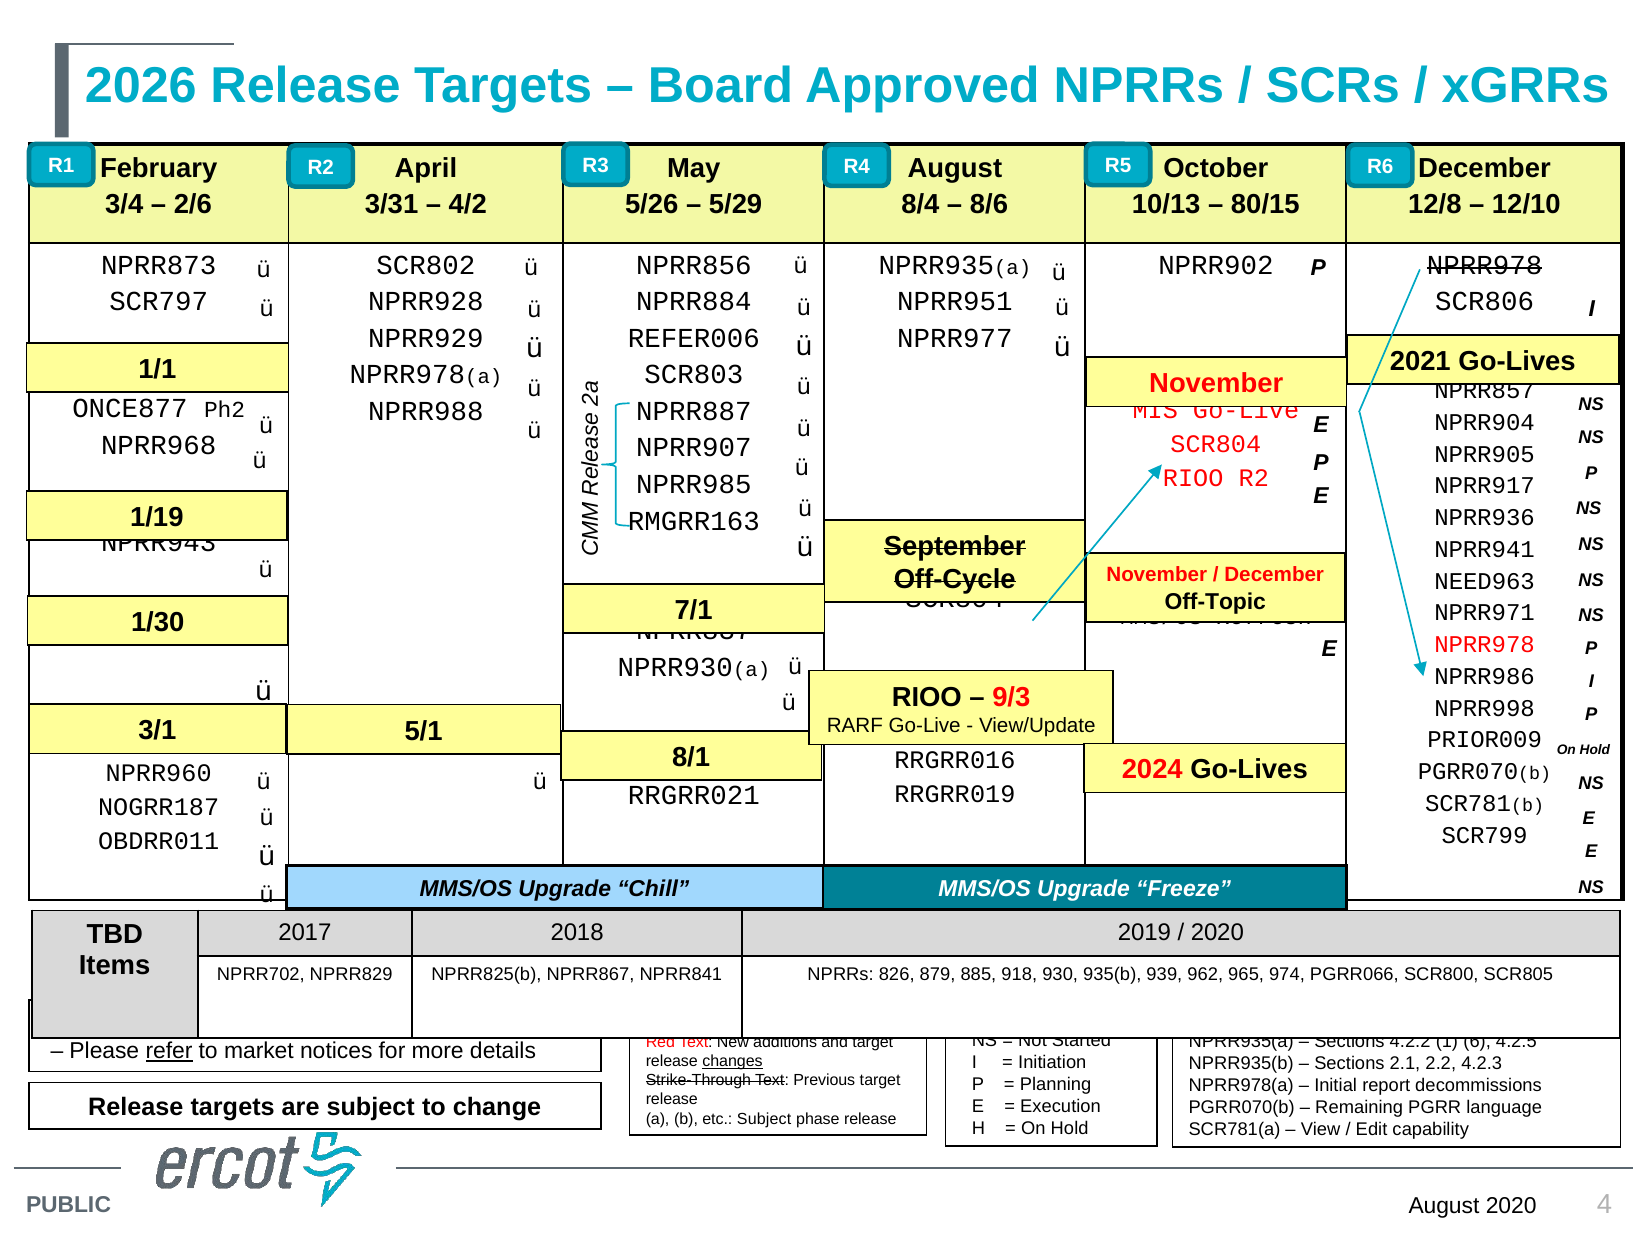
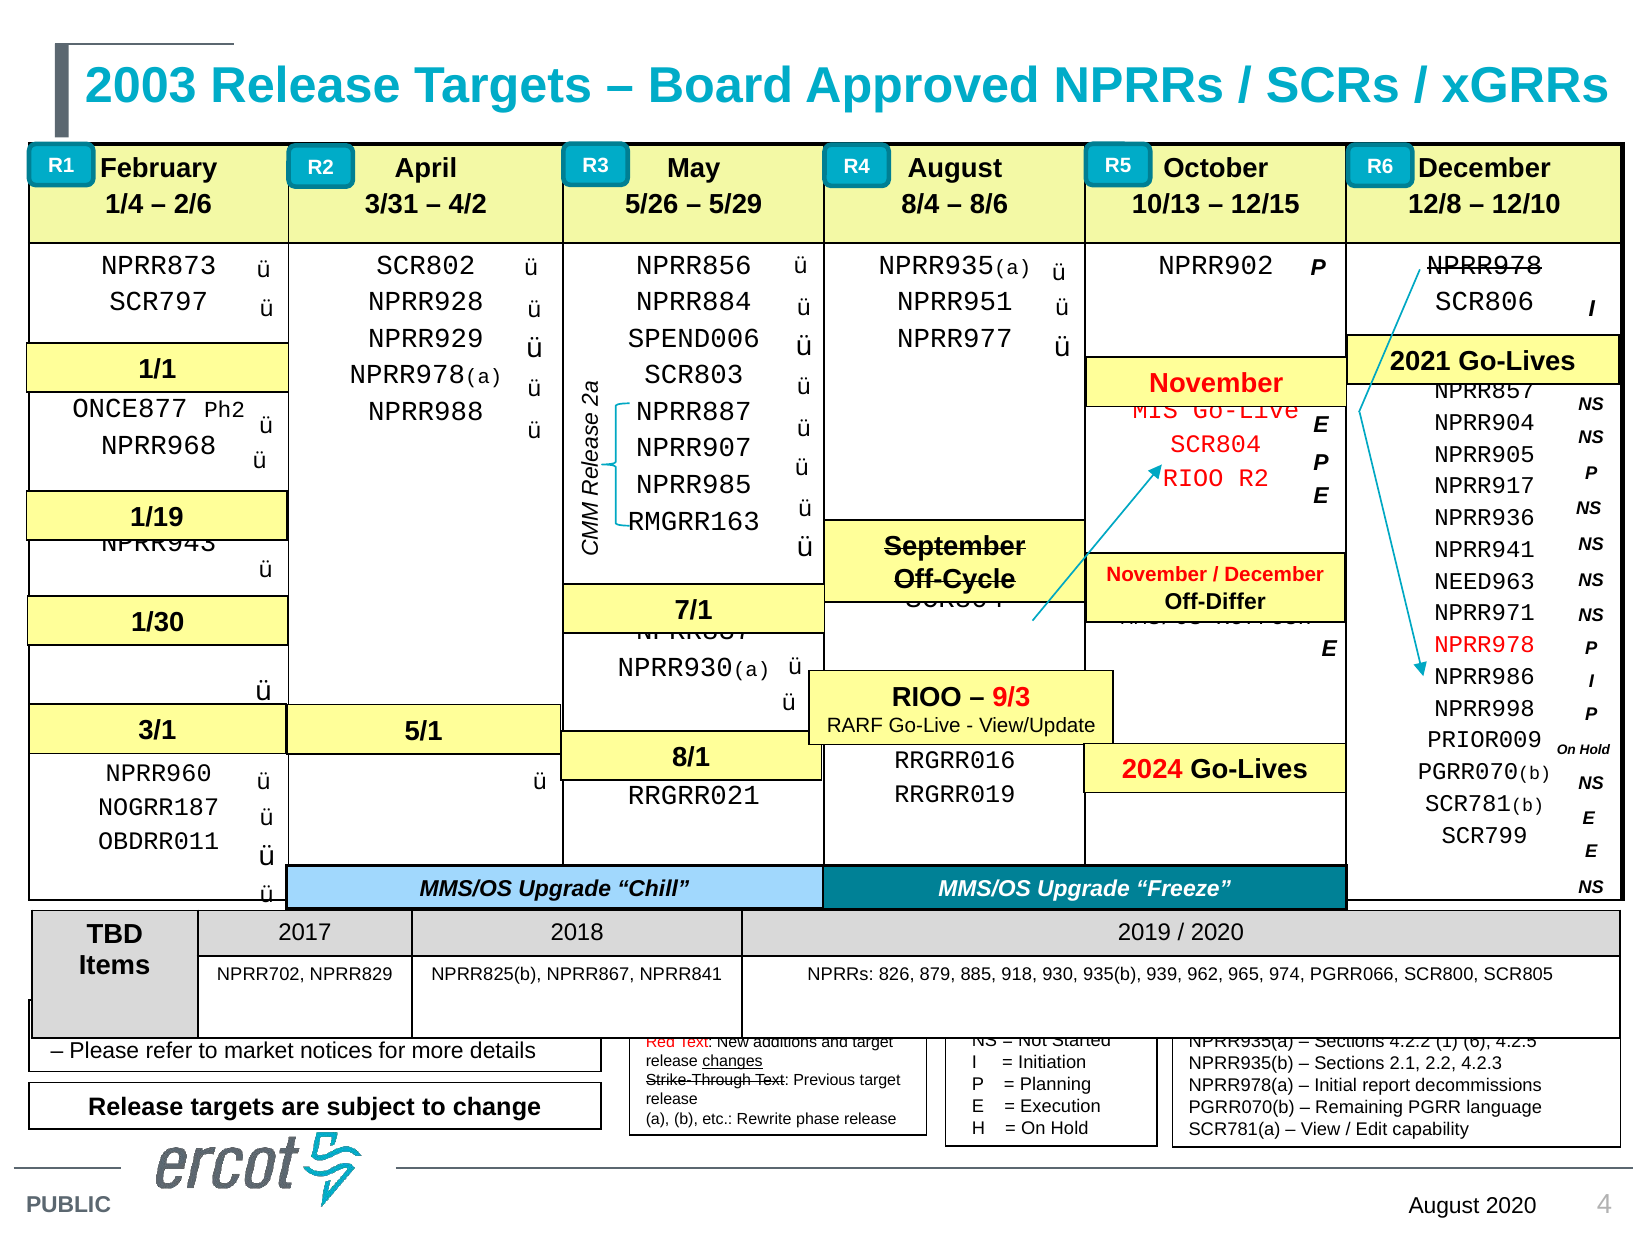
2026: 2026 -> 2003
3/4: 3/4 -> 1/4
80/15: 80/15 -> 12/15
REFER006: REFER006 -> SPEND006
Off-Topic: Off-Topic -> Off-Differ
refer underline: present -> none
etc Subject: Subject -> Rewrite
